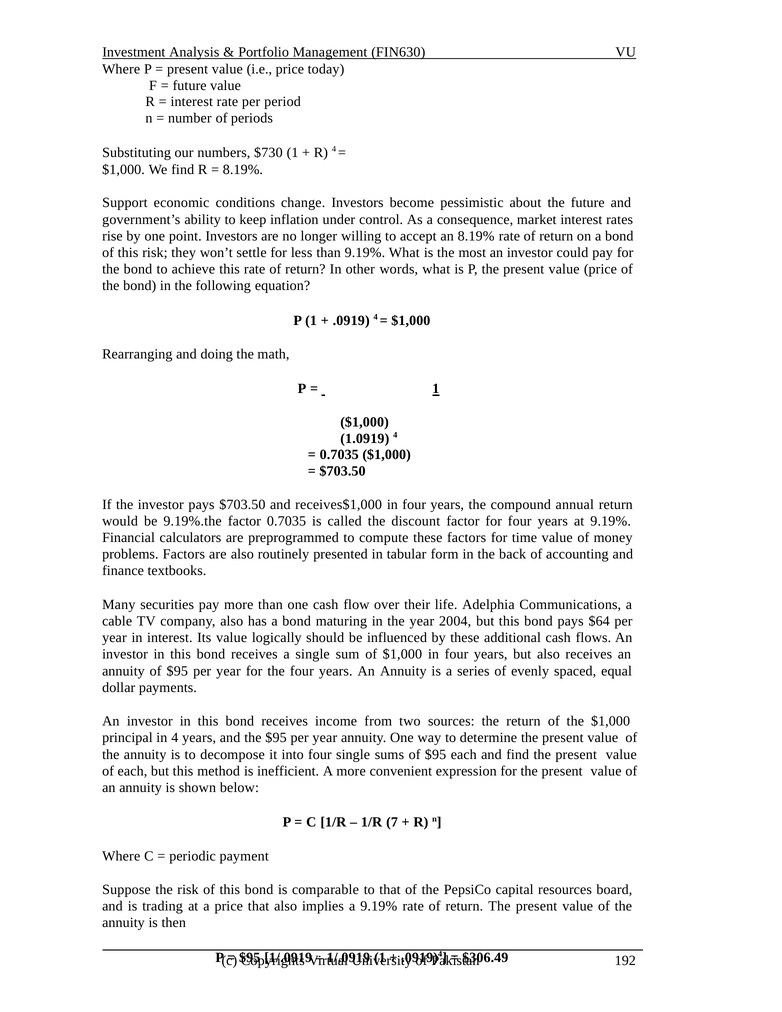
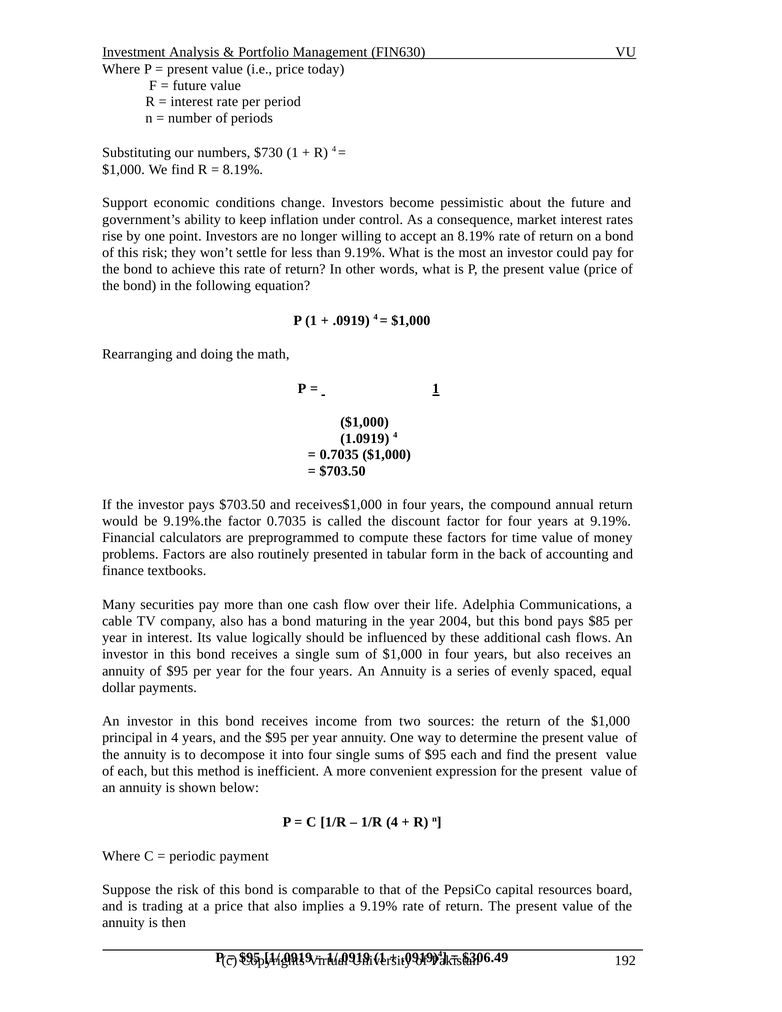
$64: $64 -> $85
1/R 7: 7 -> 4
